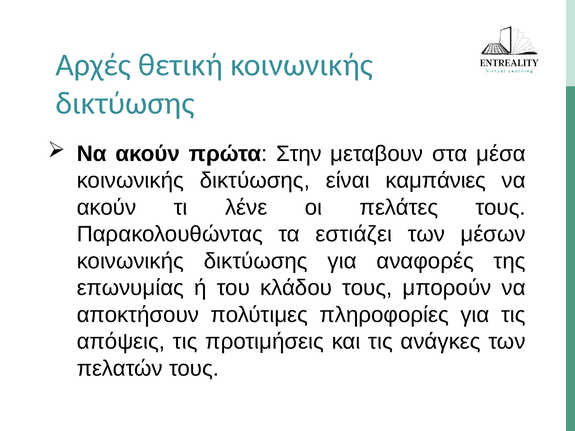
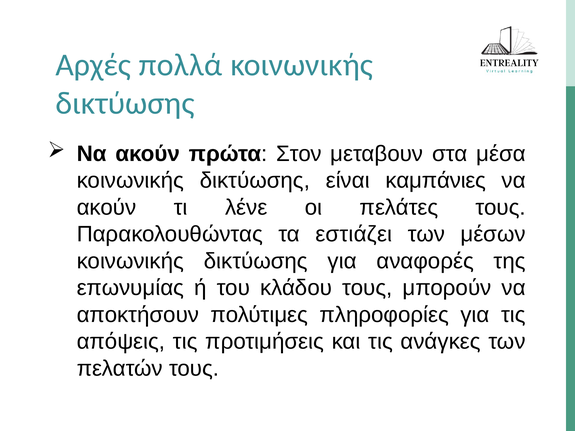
θετική: θετική -> πολλά
Στην: Στην -> Στον
